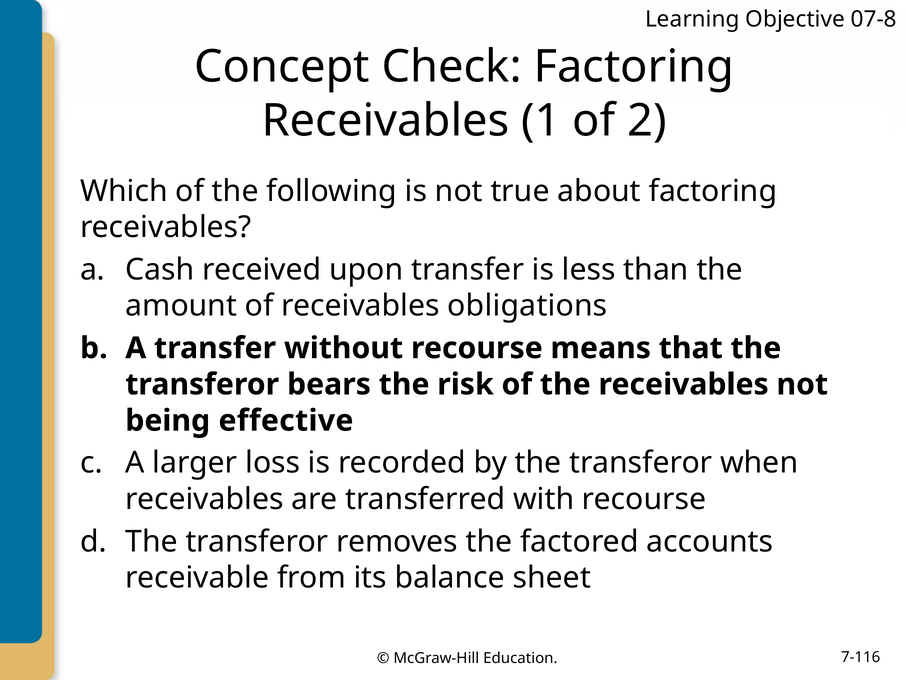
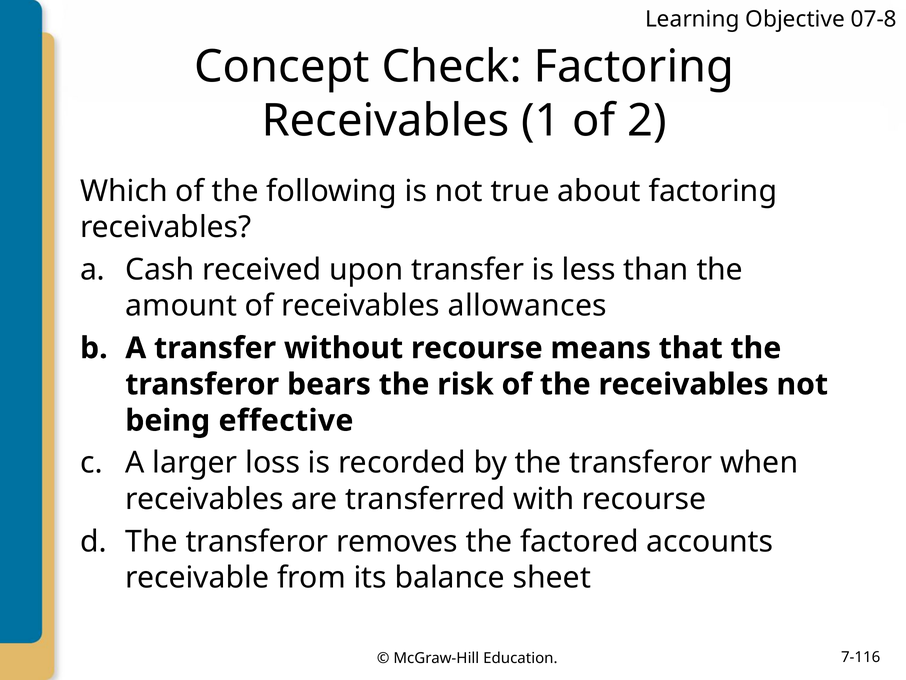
obligations: obligations -> allowances
